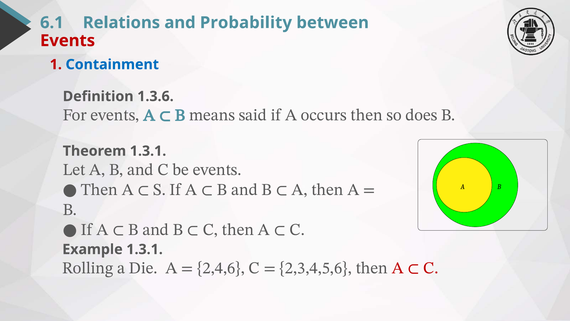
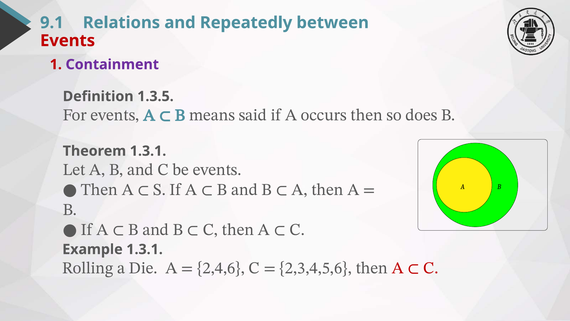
6.1: 6.1 -> 9.1
Probability: Probability -> Repeatedly
Containment colour: blue -> purple
1.3.6: 1.3.6 -> 1.3.5
